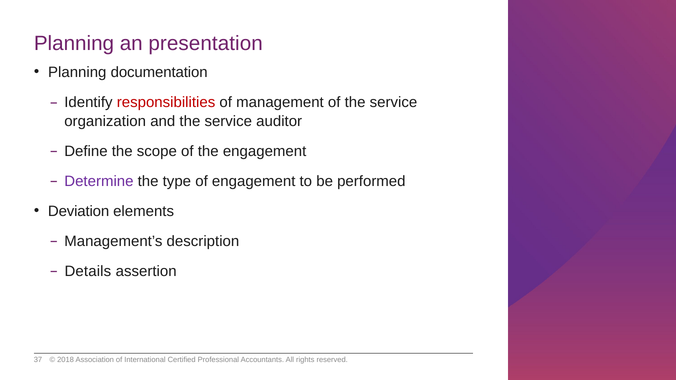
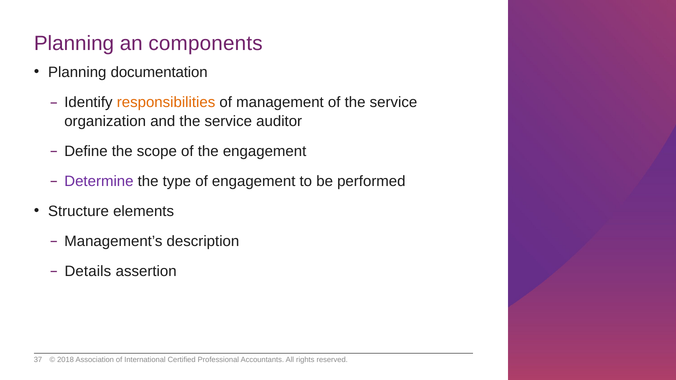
presentation: presentation -> components
responsibilities colour: red -> orange
Deviation: Deviation -> Structure
